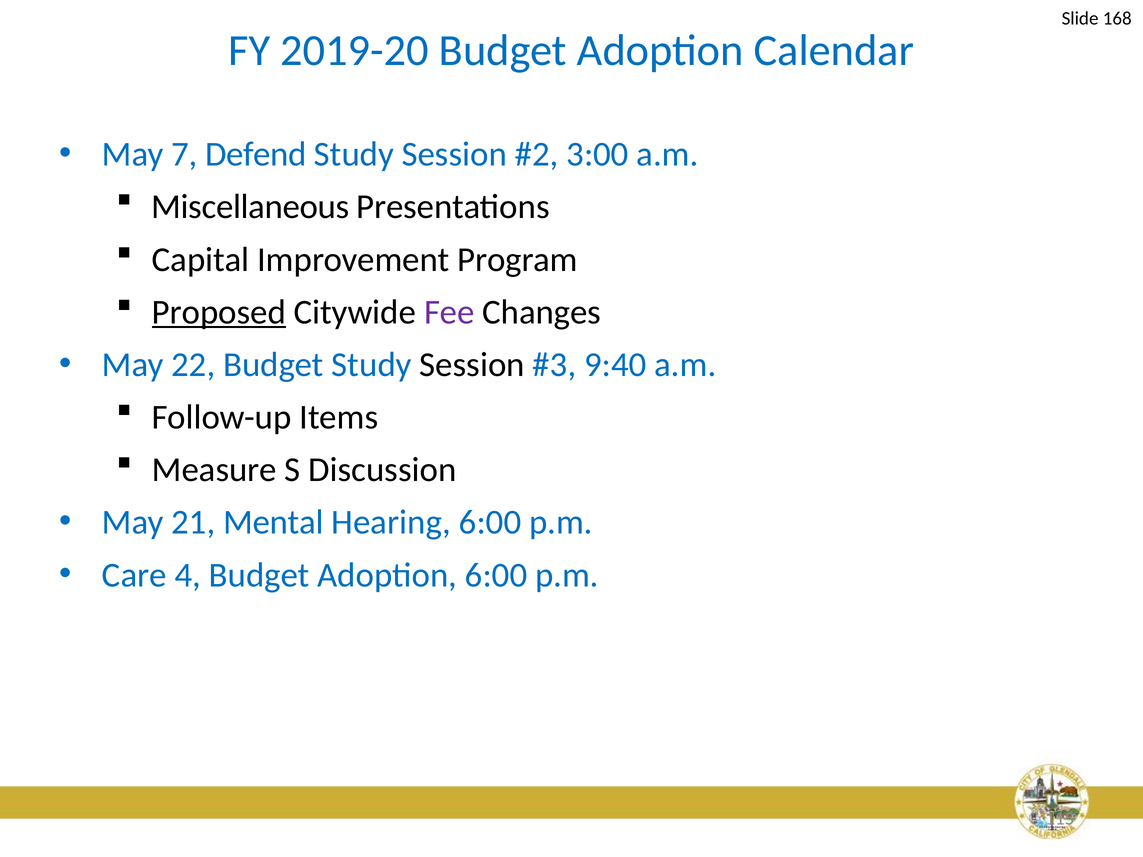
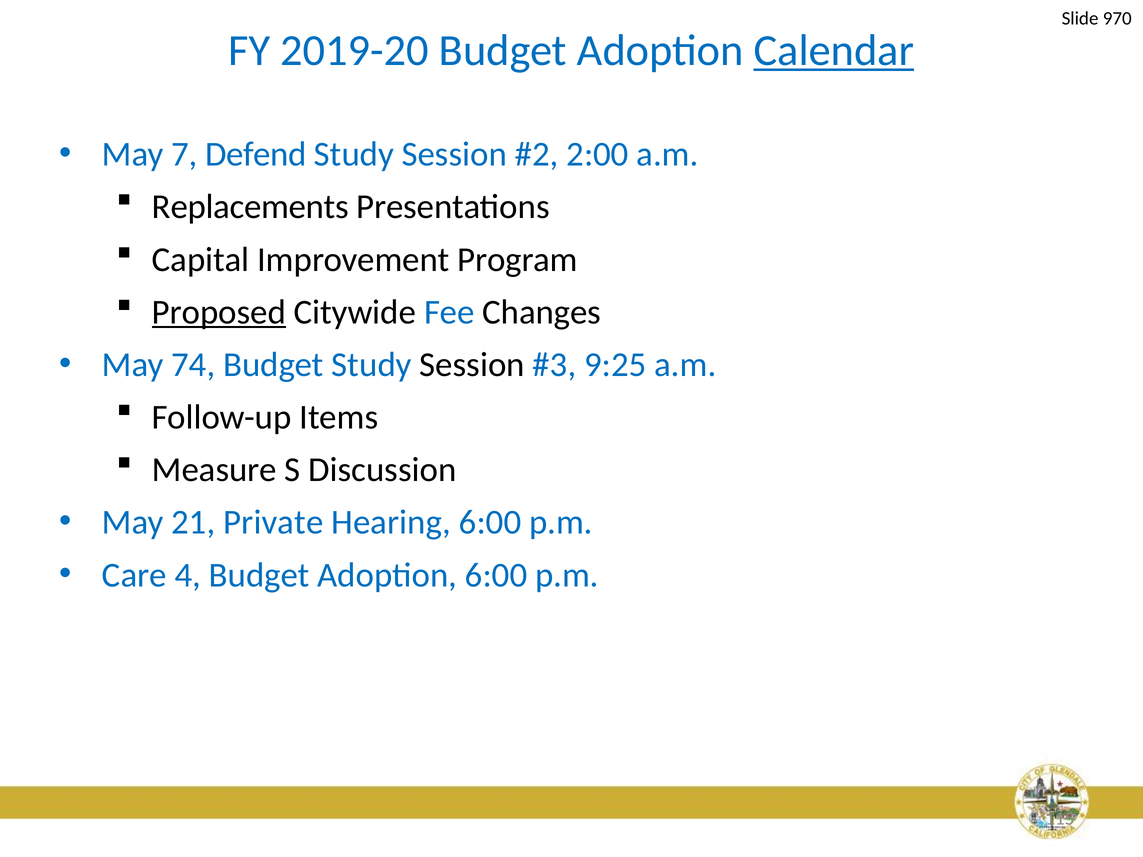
168: 168 -> 970
Calendar underline: none -> present
3:00: 3:00 -> 2:00
Miscellaneous: Miscellaneous -> Replacements
Fee colour: purple -> blue
22: 22 -> 74
9:40: 9:40 -> 9:25
Mental: Mental -> Private
